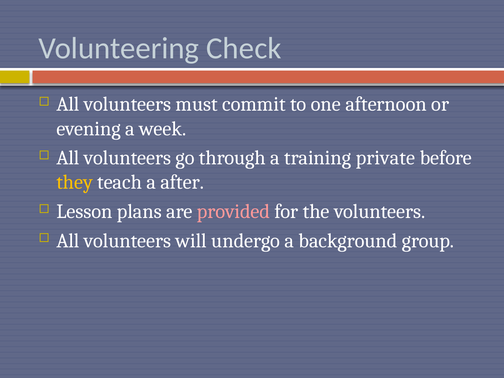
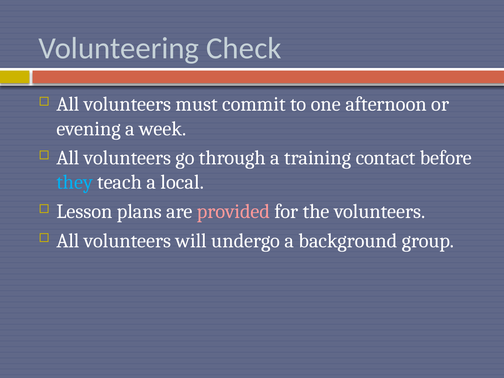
private: private -> contact
they colour: yellow -> light blue
after: after -> local
